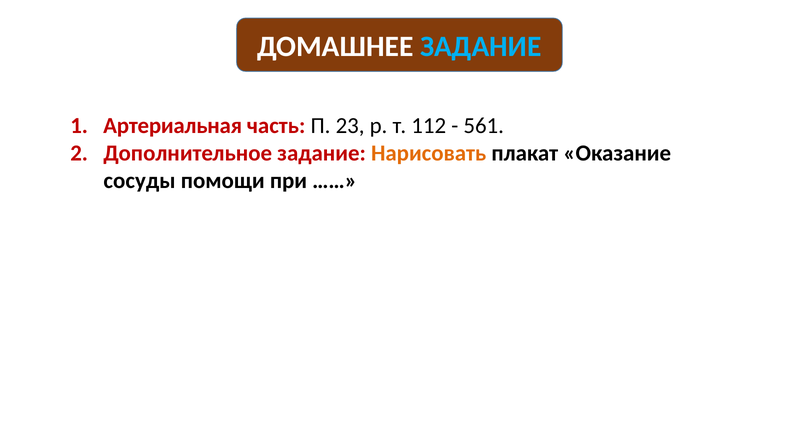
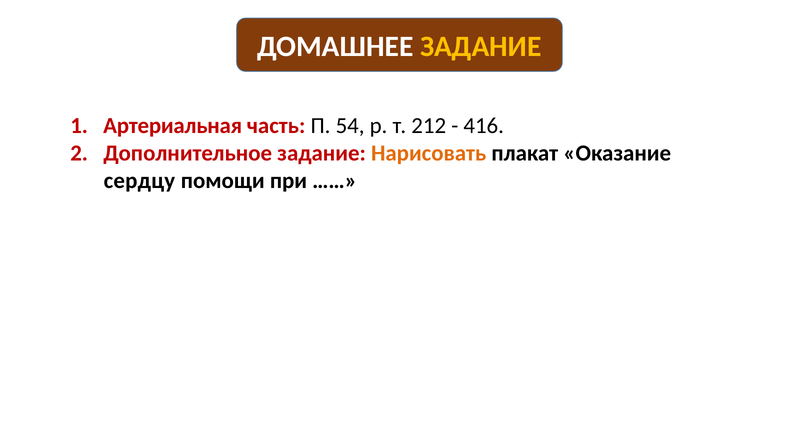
ЗАДАНИЕ at (481, 47) colour: light blue -> yellow
23: 23 -> 54
112: 112 -> 212
561: 561 -> 416
сосуды: сосуды -> сердцу
